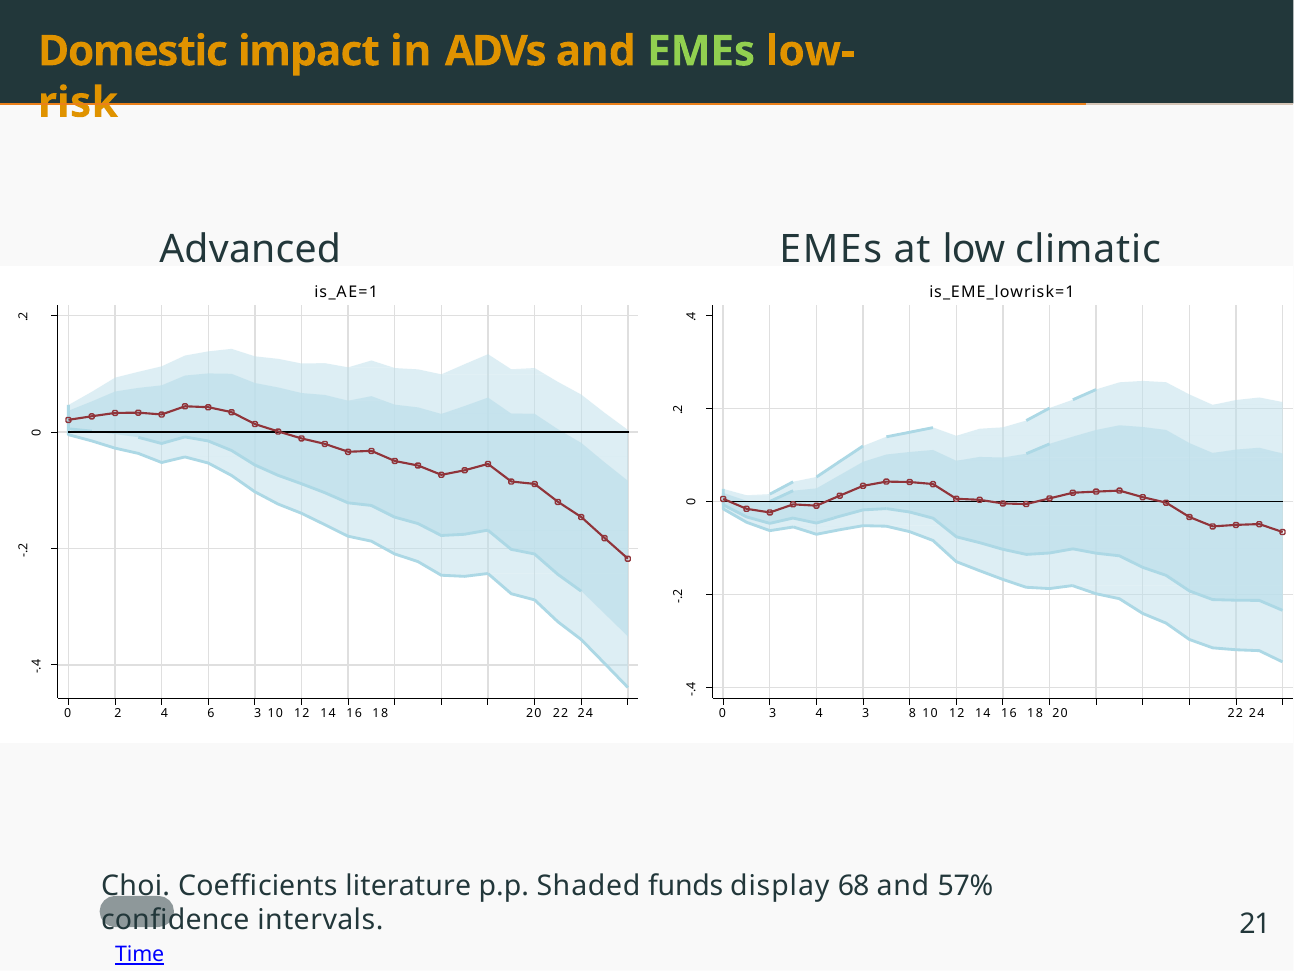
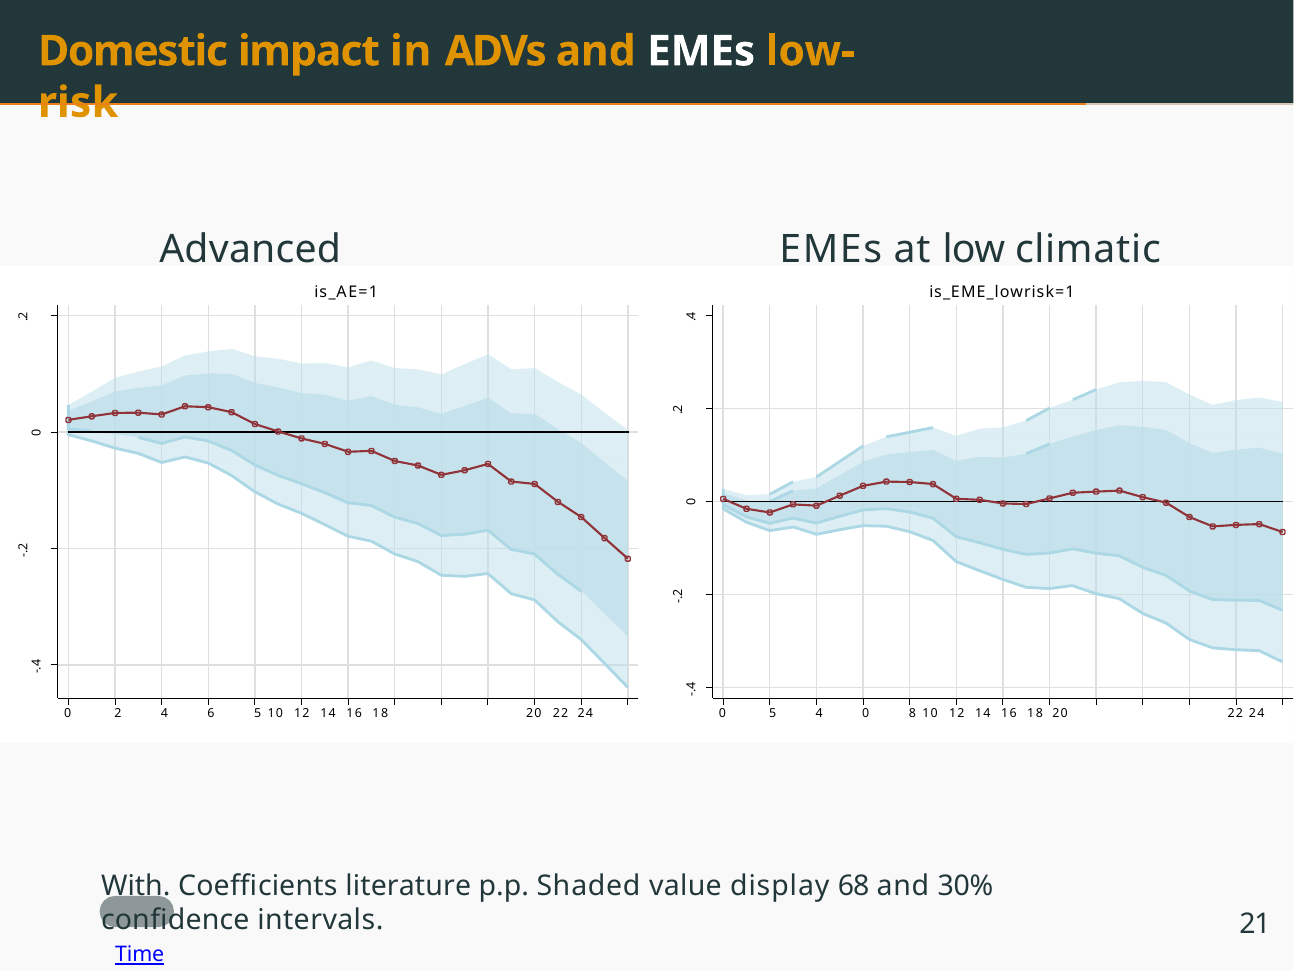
EMEs at (701, 51) colour: light green -> white
6 3: 3 -> 5
0 3: 3 -> 5
4 3: 3 -> 0
Choi: Choi -> With
funds: funds -> value
57%: 57% -> 30%
